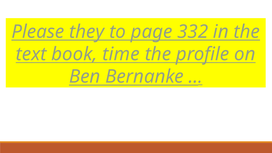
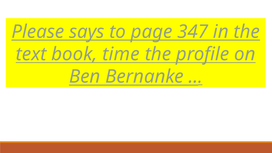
they: they -> says
332: 332 -> 347
